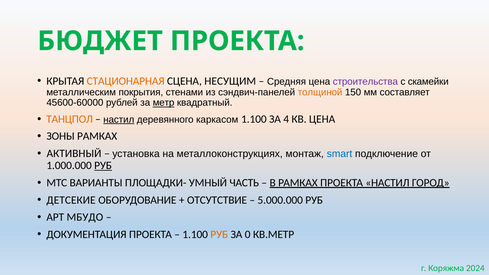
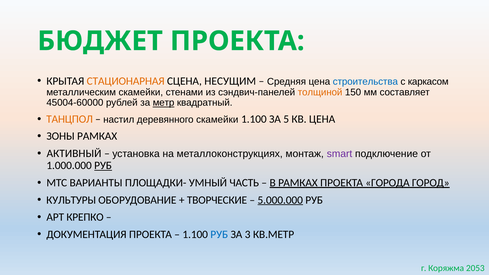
строительства colour: purple -> blue
скамейки: скамейки -> каркасом
металлическим покрытия: покрытия -> скамейки
45600-60000: 45600-60000 -> 45004-60000
настил at (119, 120) underline: present -> none
деревянного каркасом: каркасом -> скамейки
4: 4 -> 5
smart colour: blue -> purple
ПРОЕКТА НАСТИЛ: НАСТИЛ -> ГОРОДА
ДЕТСЕКИЕ: ДЕТСЕКИЕ -> КУЛЬТУРЫ
ОТСУТСТВИЕ: ОТСУТСТВИЕ -> ТВОРЧЕСКИЕ
5.000.000 underline: none -> present
МБУДО: МБУДО -> КРЕПКО
РУБ at (219, 234) colour: orange -> blue
0: 0 -> 3
2024: 2024 -> 2053
